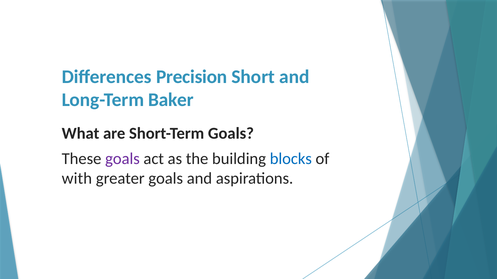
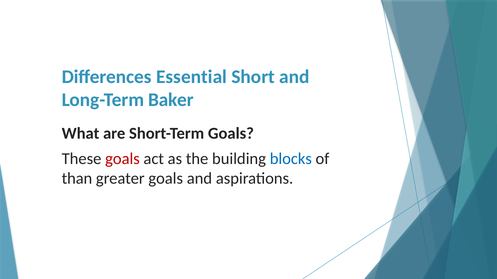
Precision: Precision -> Essential
goals at (122, 159) colour: purple -> red
with: with -> than
